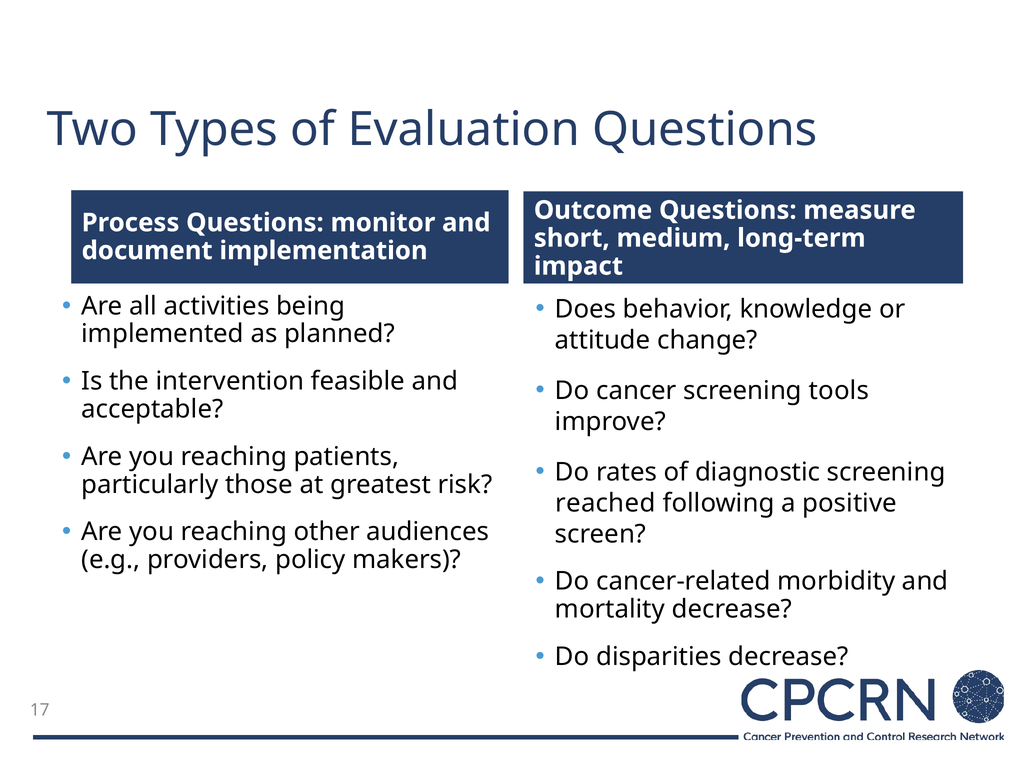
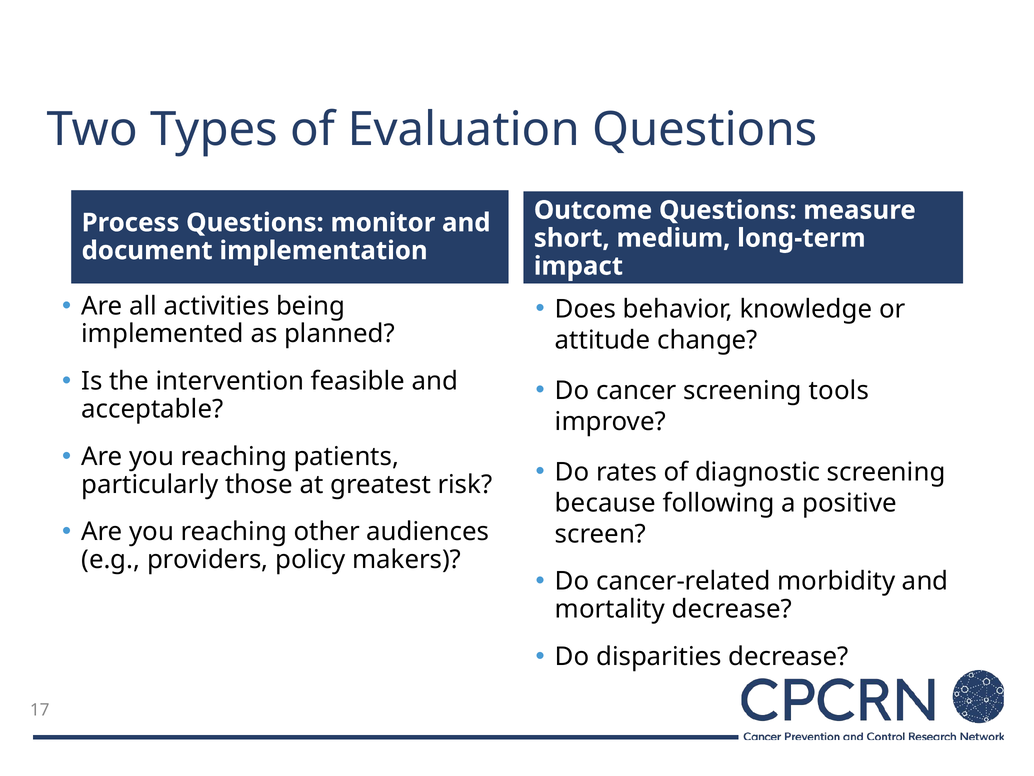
reached: reached -> because
